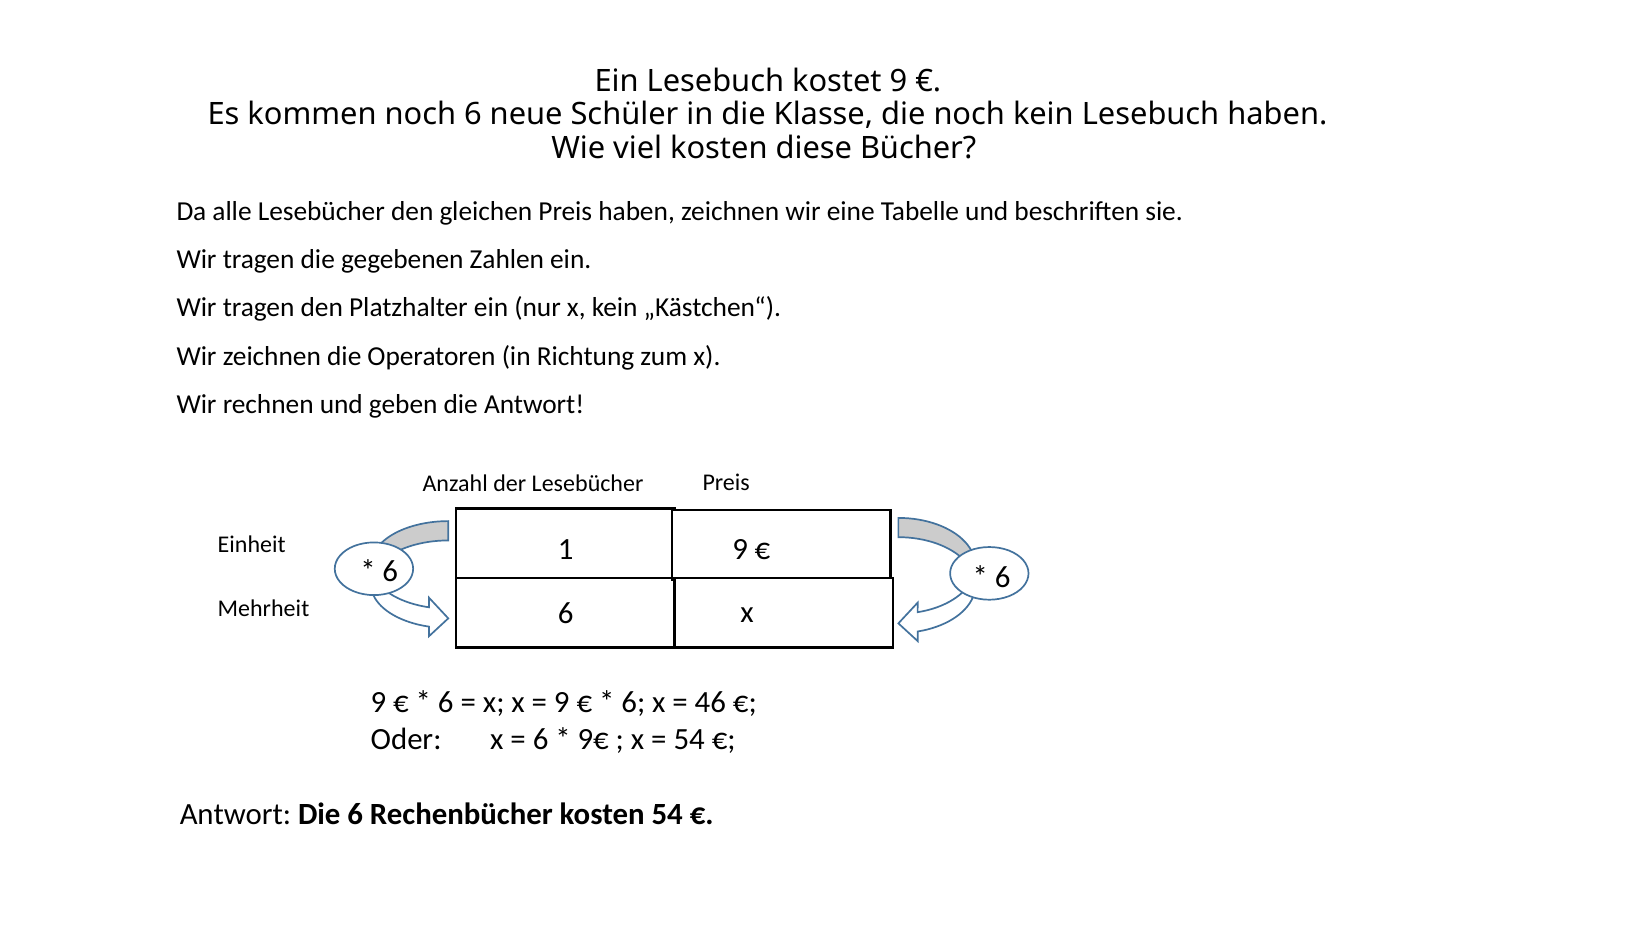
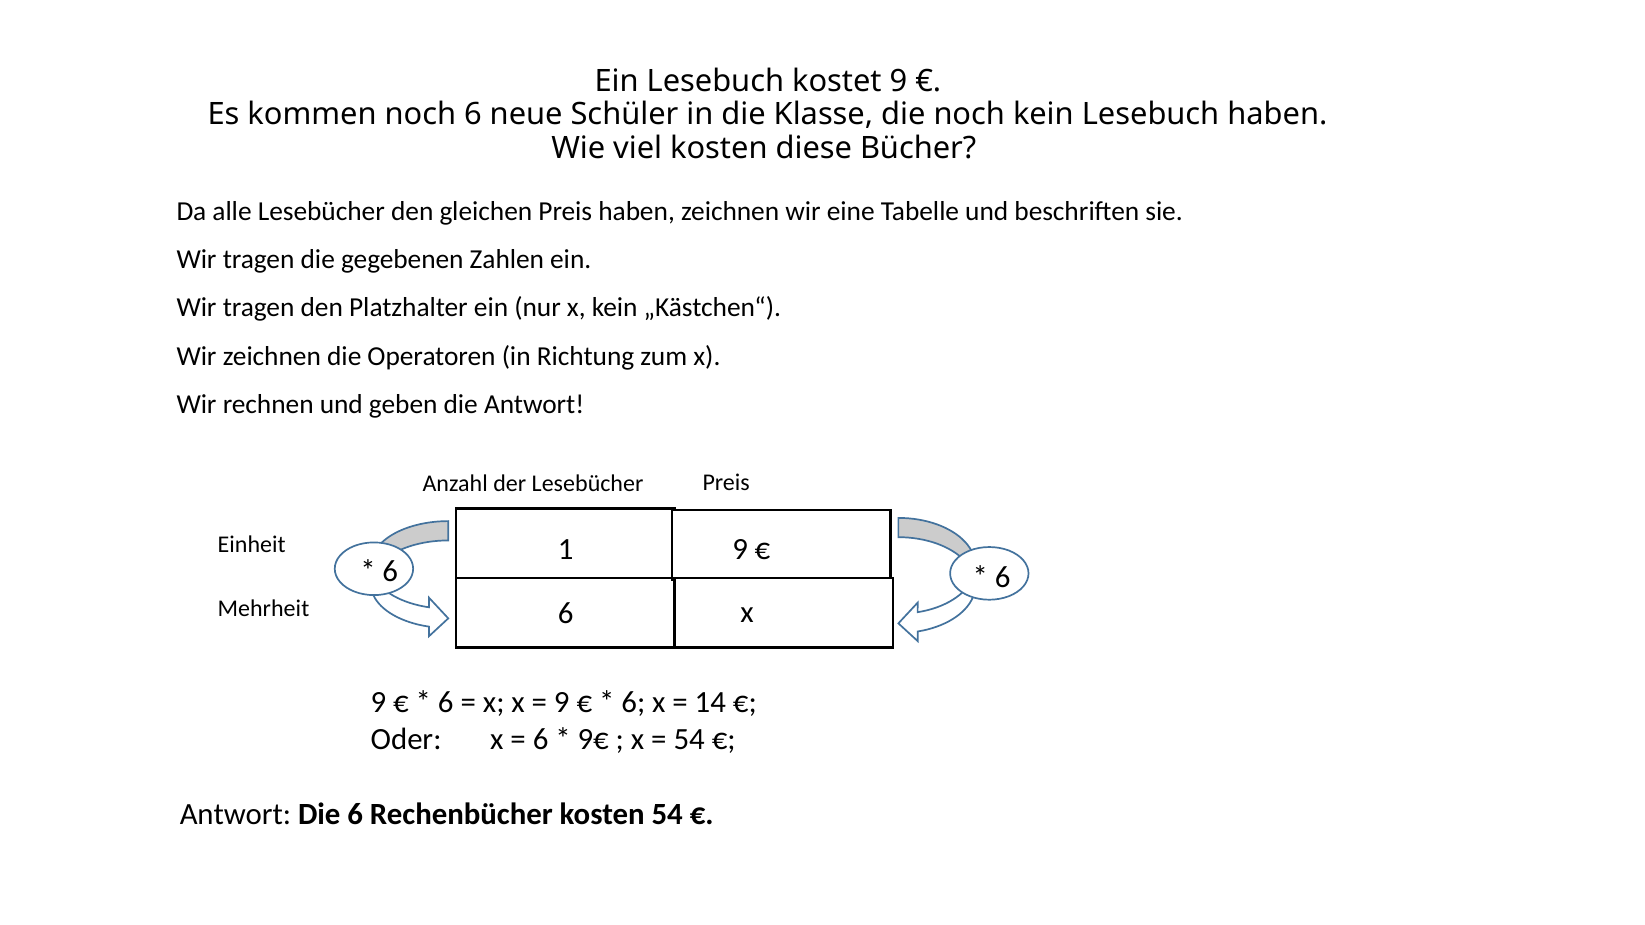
46: 46 -> 14
